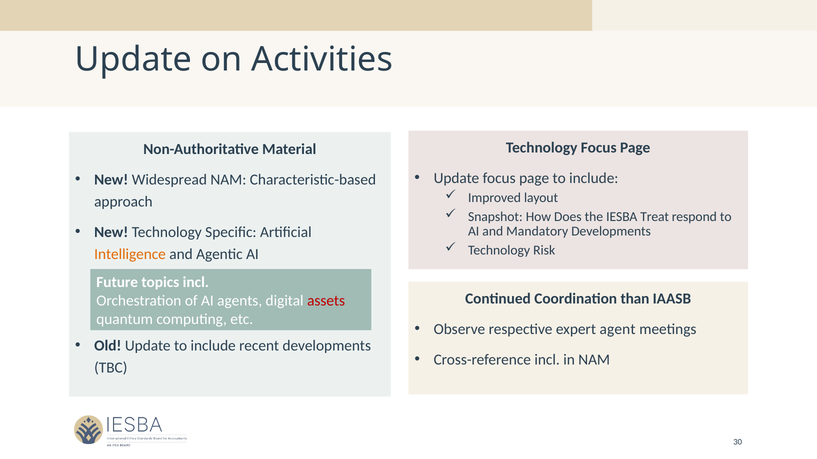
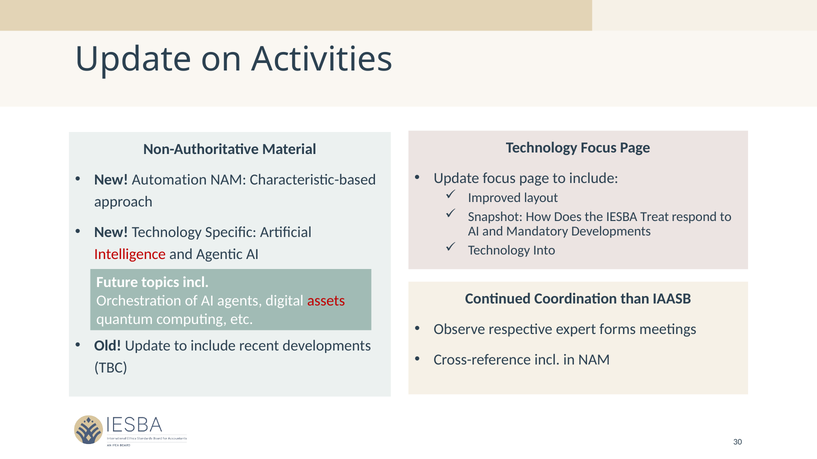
Widespread: Widespread -> Automation
Risk: Risk -> Into
Intelligence colour: orange -> red
agent: agent -> forms
